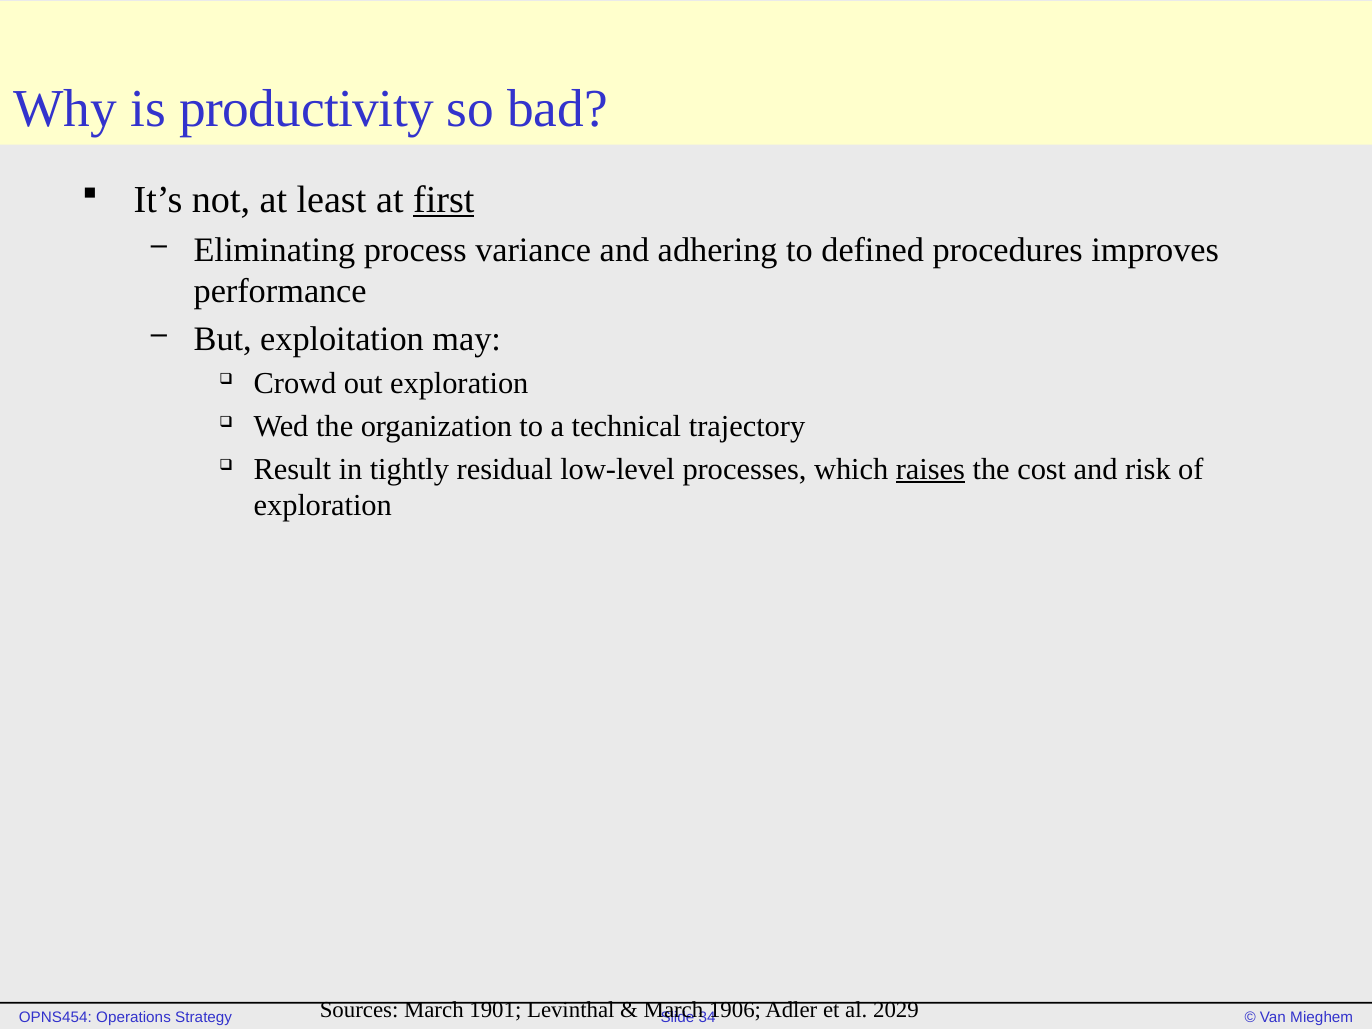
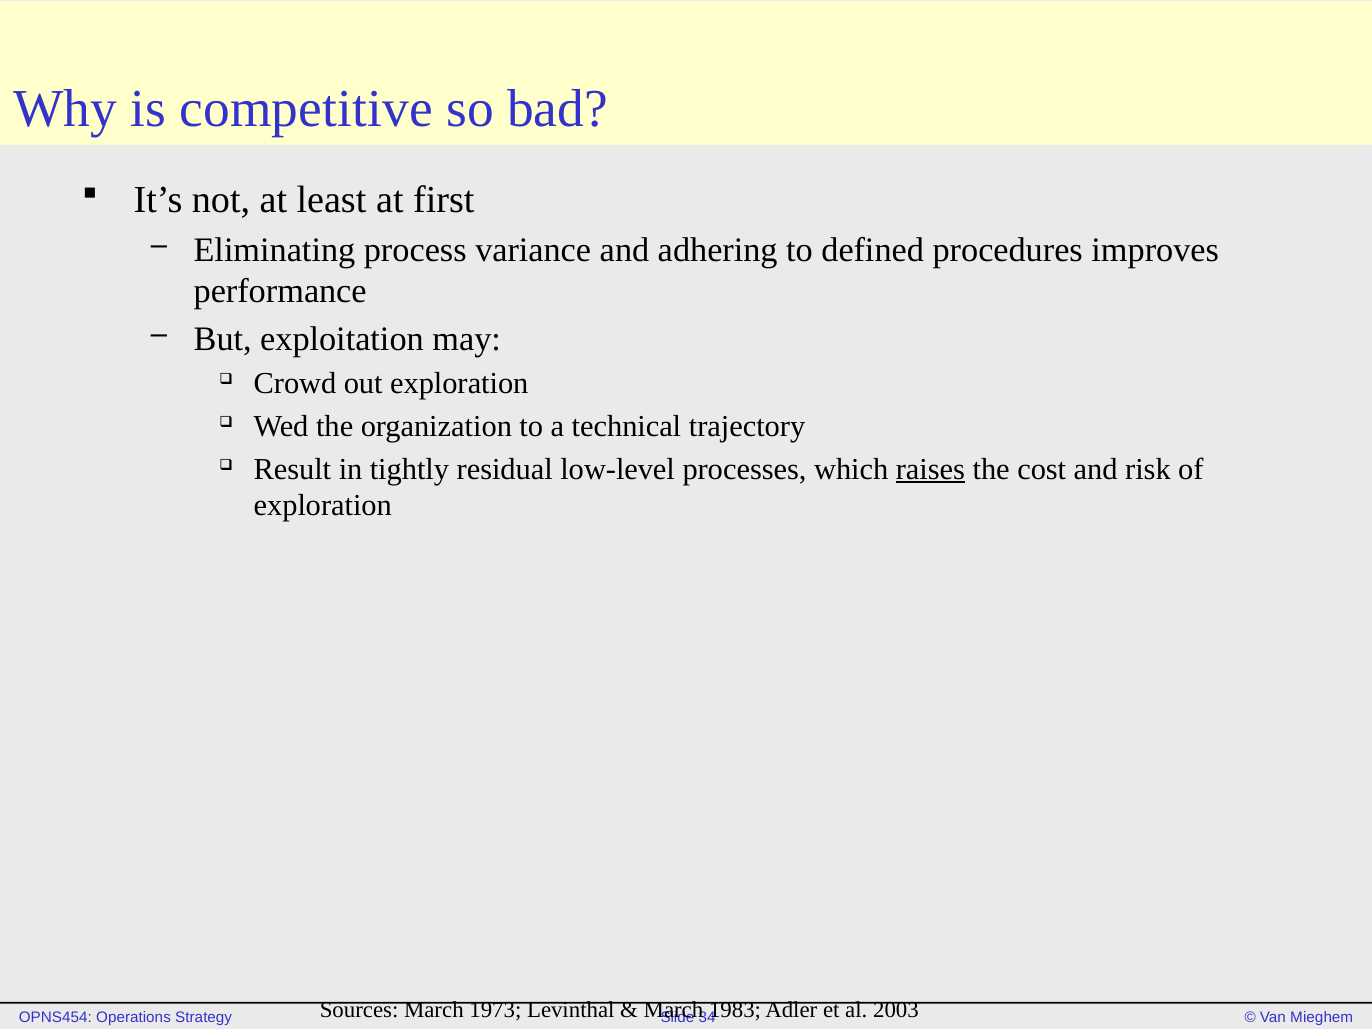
productivity: productivity -> competitive
first underline: present -> none
1901: 1901 -> 1973
1906: 1906 -> 1983
2029: 2029 -> 2003
